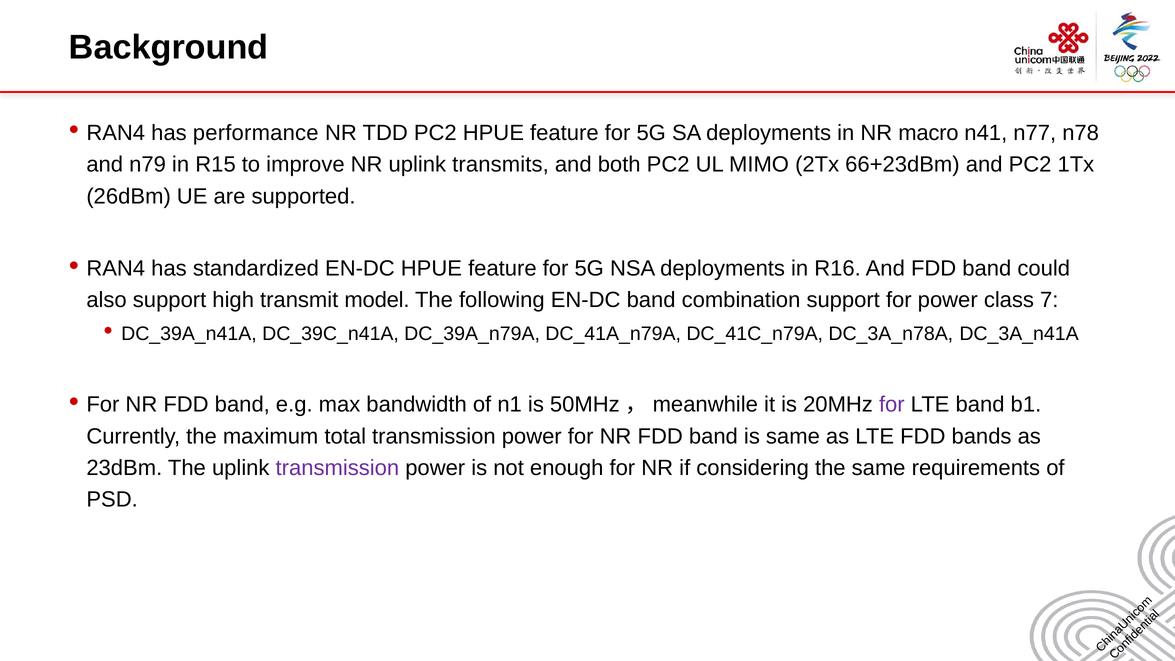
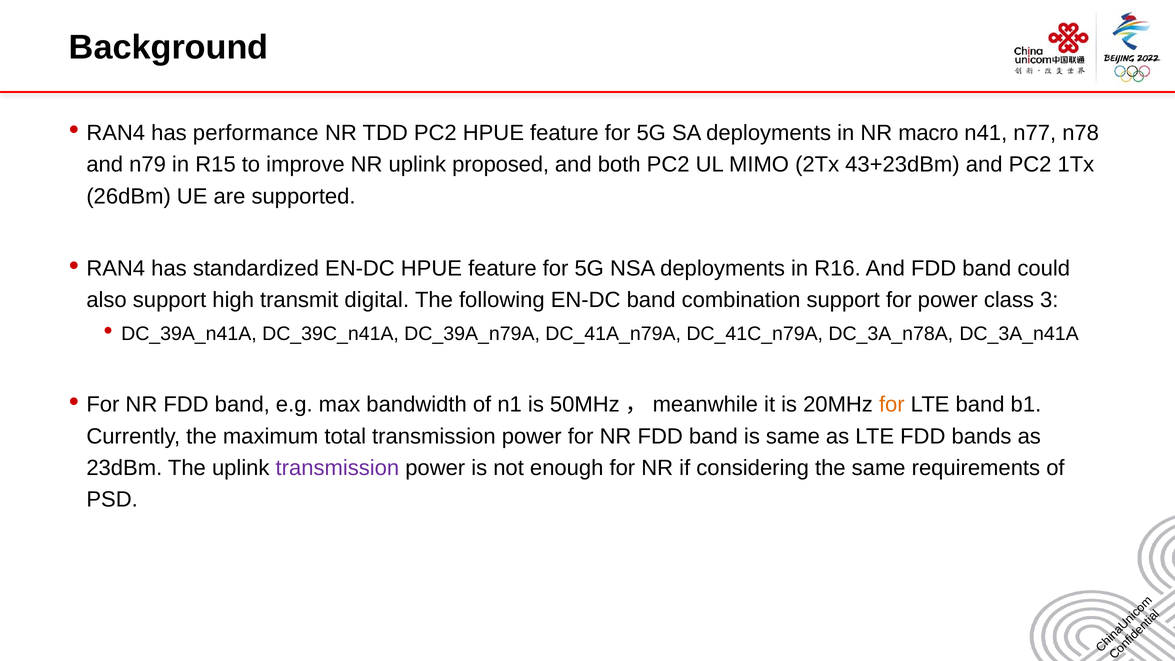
transmits: transmits -> proposed
66+23dBm: 66+23dBm -> 43+23dBm
model: model -> digital
7: 7 -> 3
for at (892, 405) colour: purple -> orange
